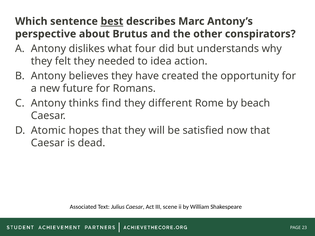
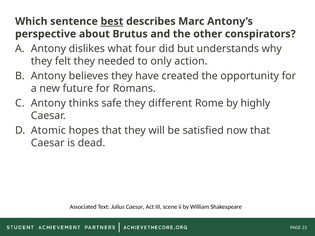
idea: idea -> only
find: find -> safe
beach: beach -> highly
